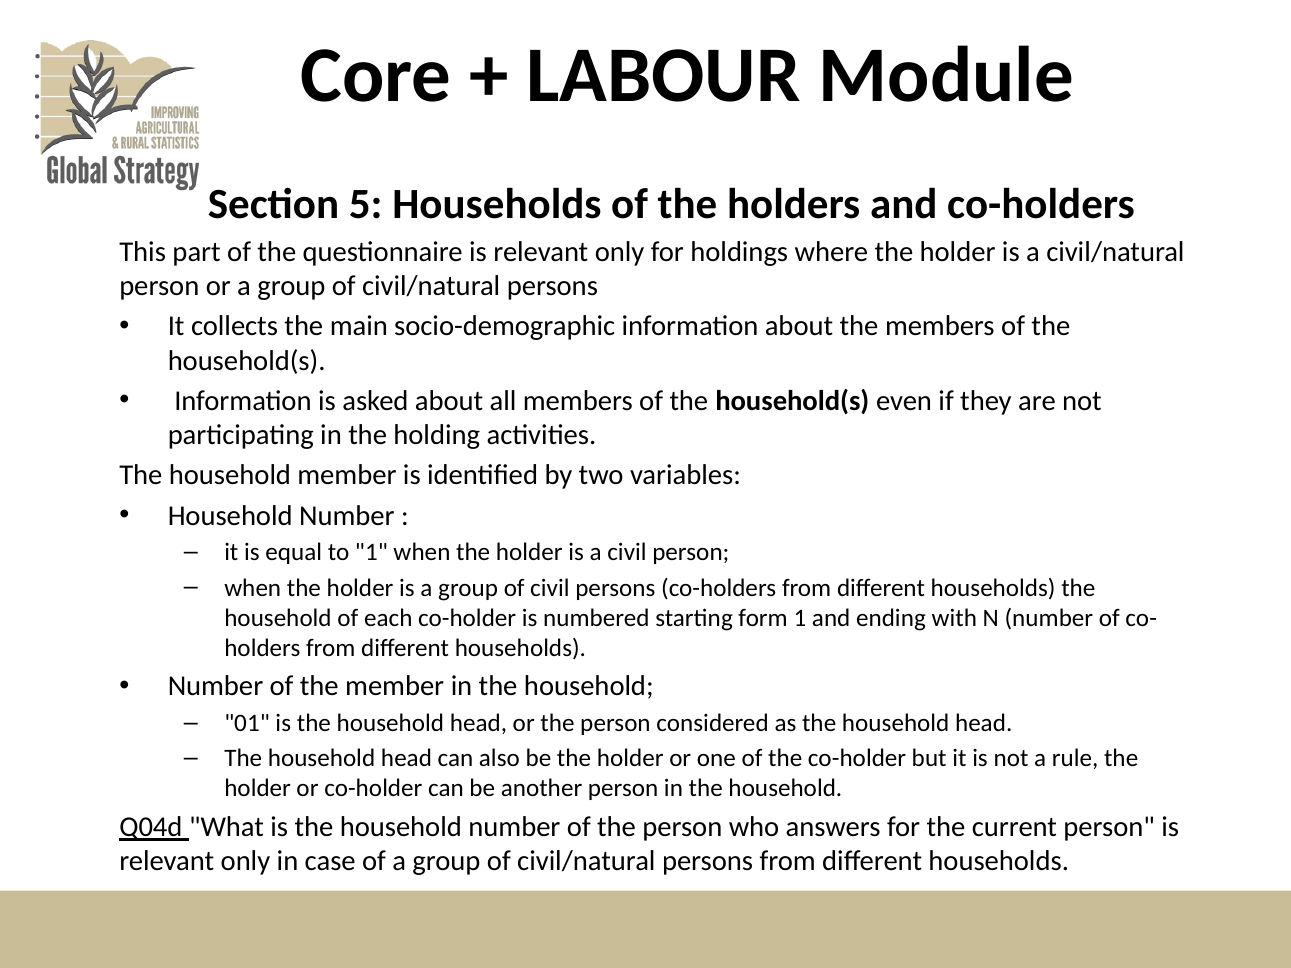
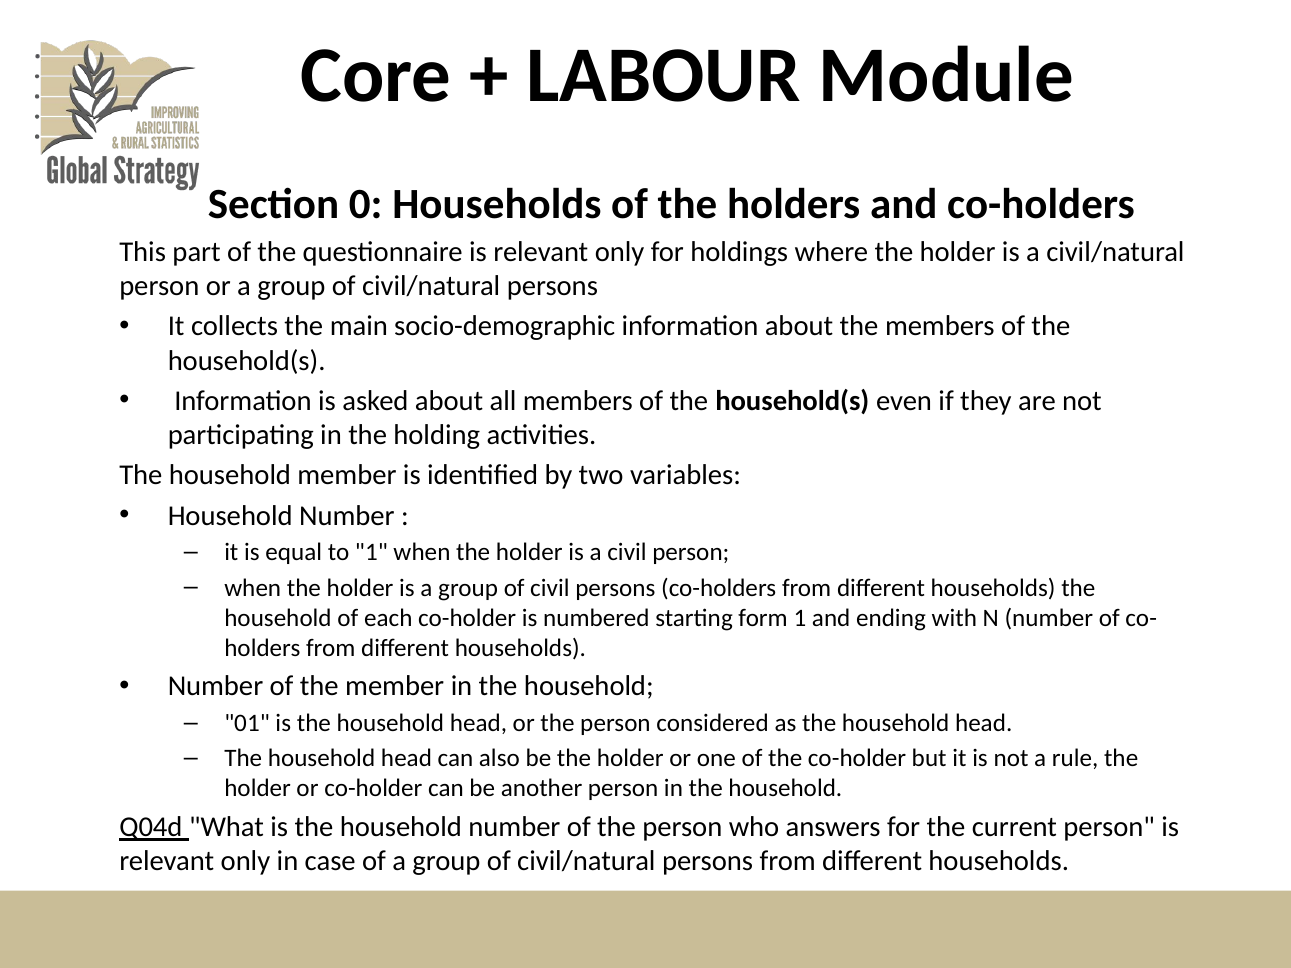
5: 5 -> 0
